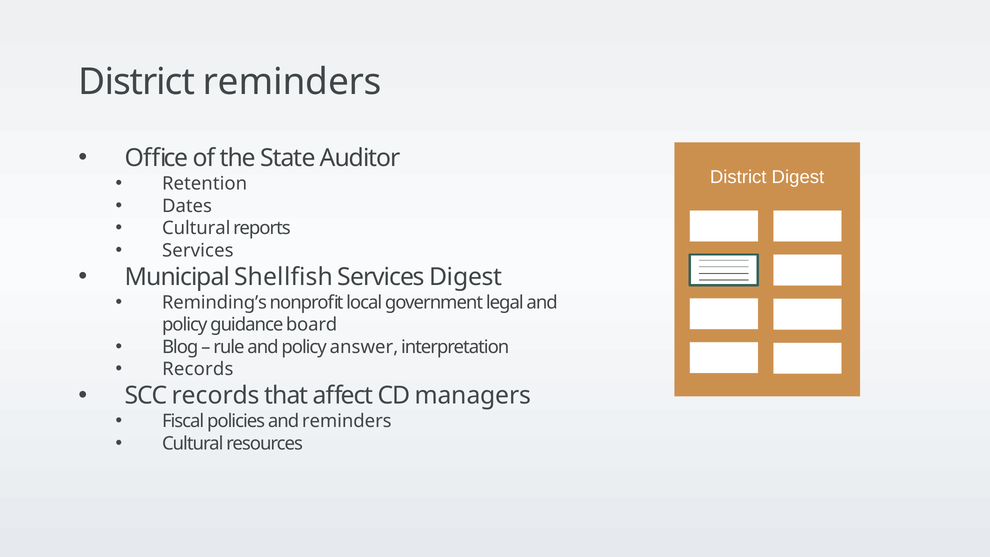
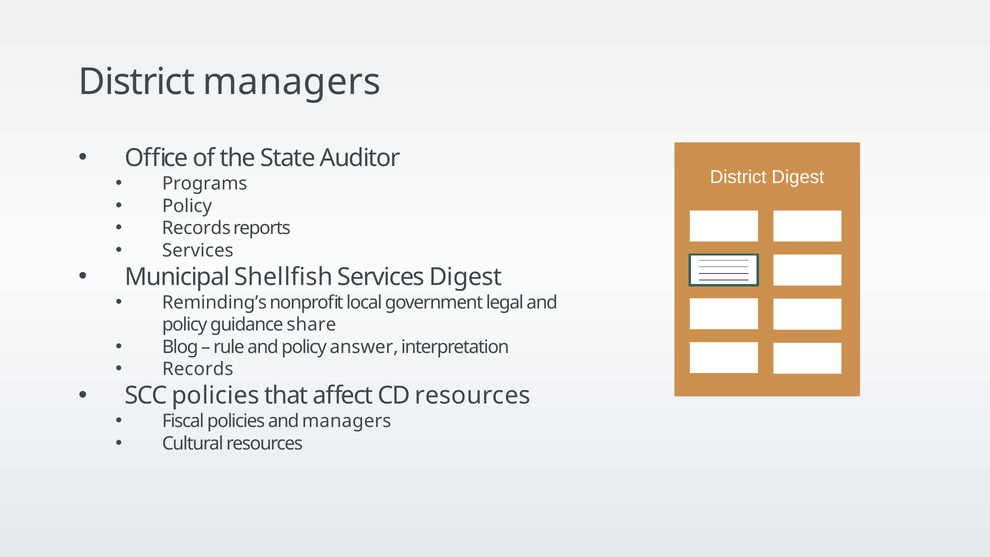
District reminders: reminders -> managers
Retention: Retention -> Programs
Dates at (187, 206): Dates -> Policy
Cultural at (196, 228): Cultural -> Records
board: board -> share
SCC records: records -> policies
CD managers: managers -> resources
and reminders: reminders -> managers
